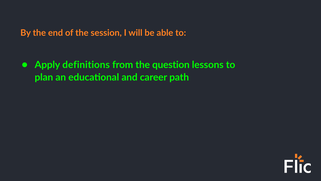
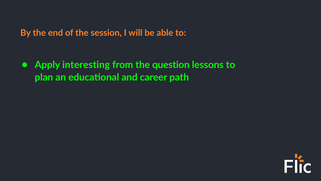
definitions: definitions -> interesting
